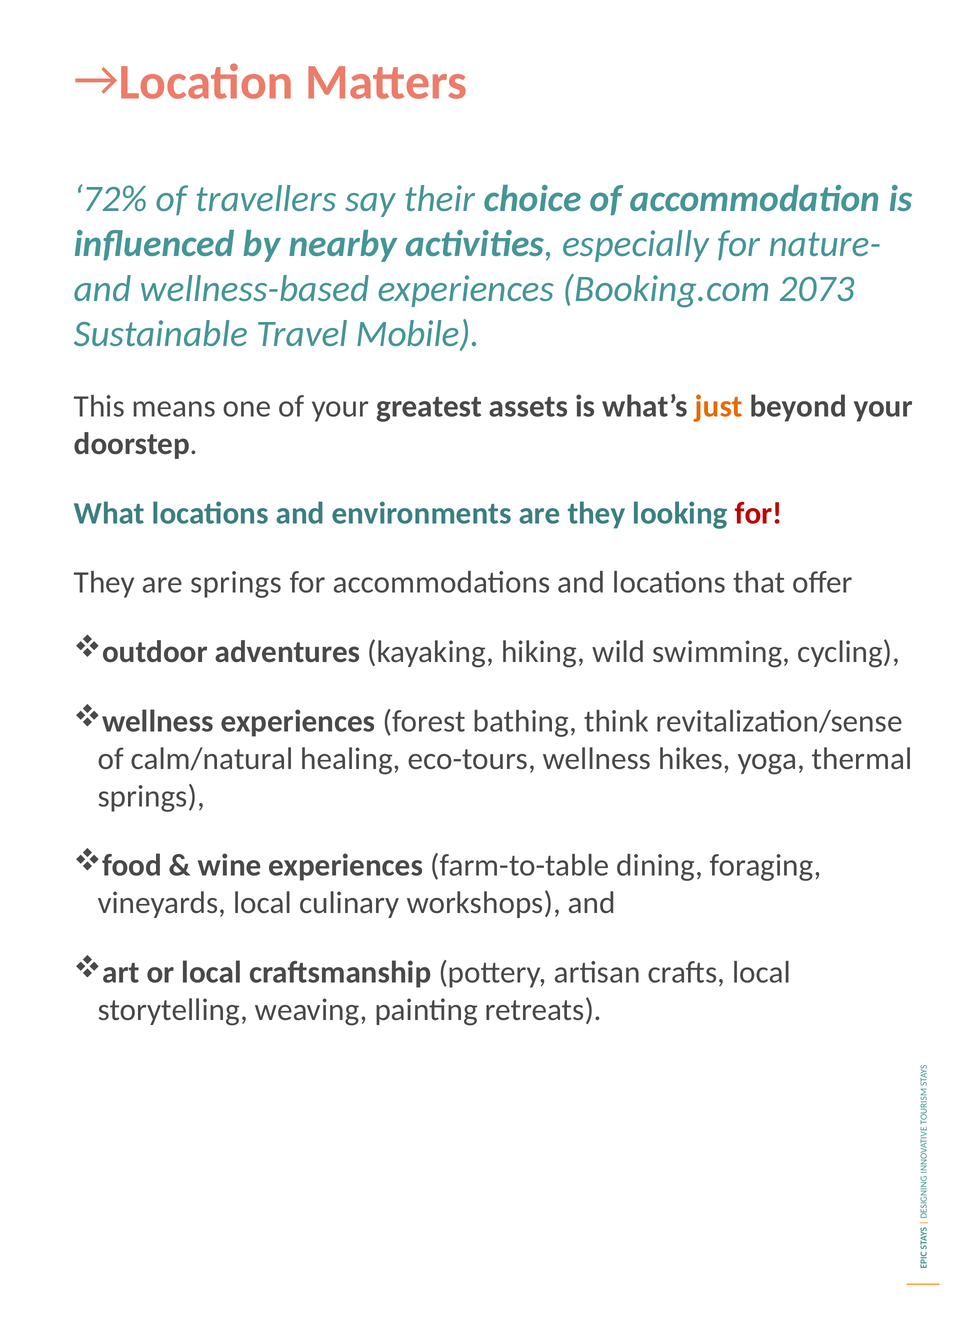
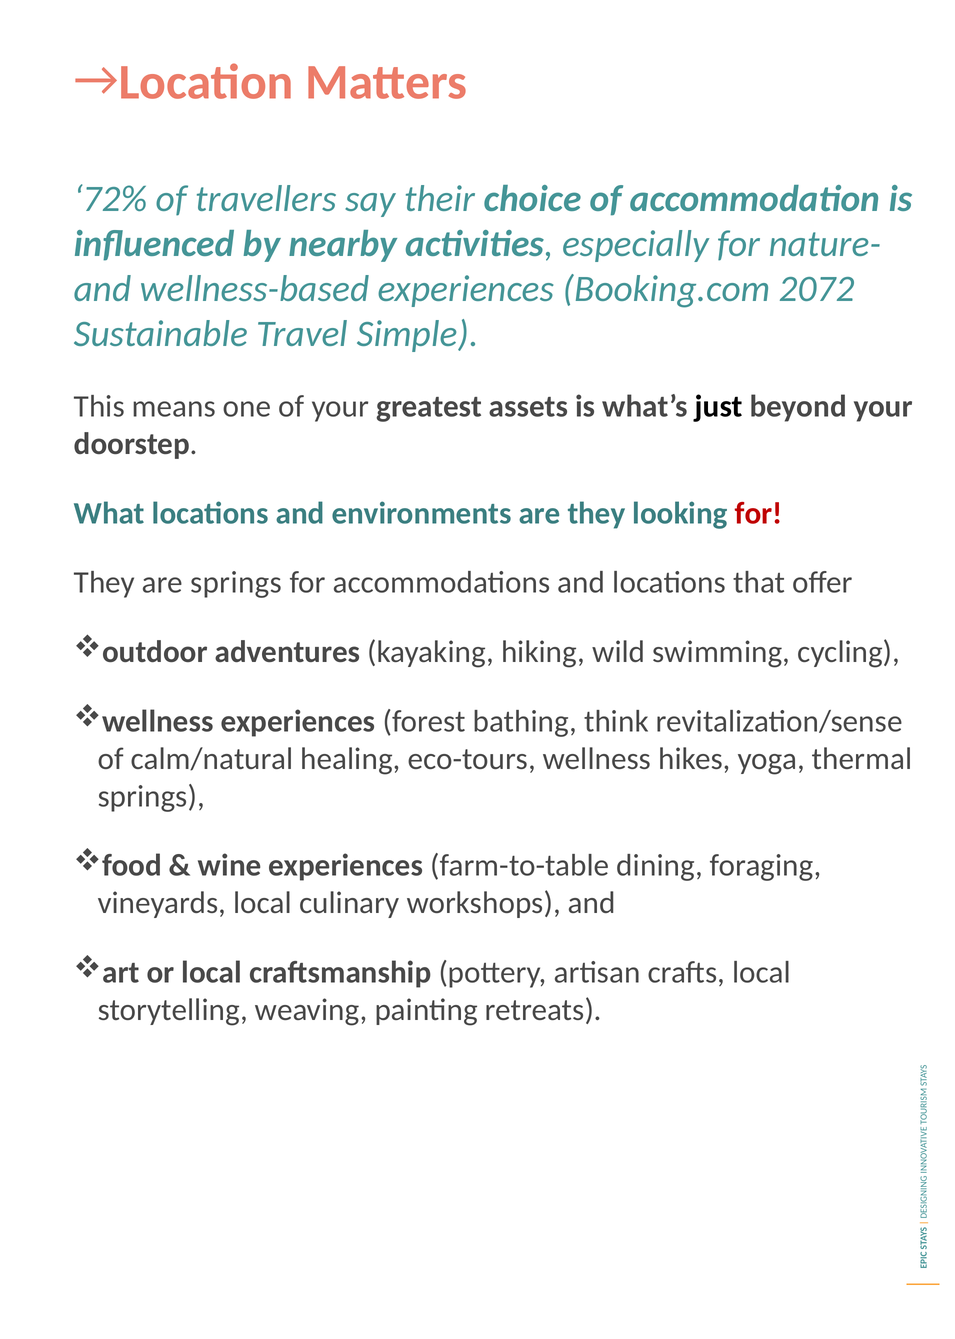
2073: 2073 -> 2072
Mobile: Mobile -> Simple
just colour: orange -> black
